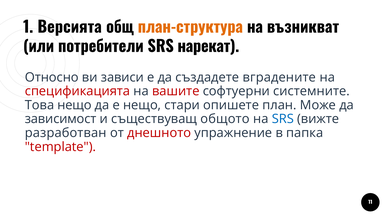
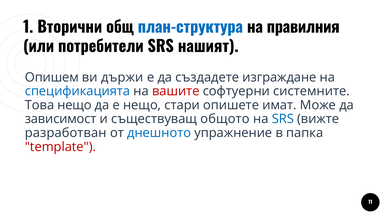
Версията: Версията -> Вторични
план-структура colour: orange -> blue
възникват: възникват -> правилния
нарекат: нарекат -> нашият
Относно: Относно -> Опишем
зависи: зависи -> държи
вградените: вградените -> изграждане
спецификацията colour: red -> blue
план: план -> имат
днешното colour: red -> blue
